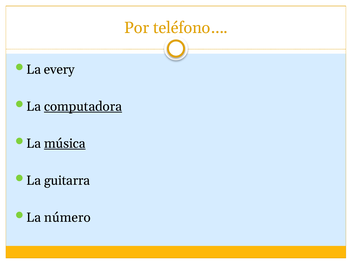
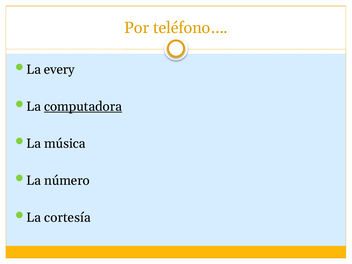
música underline: present -> none
guitarra: guitarra -> número
número: número -> cortesía
